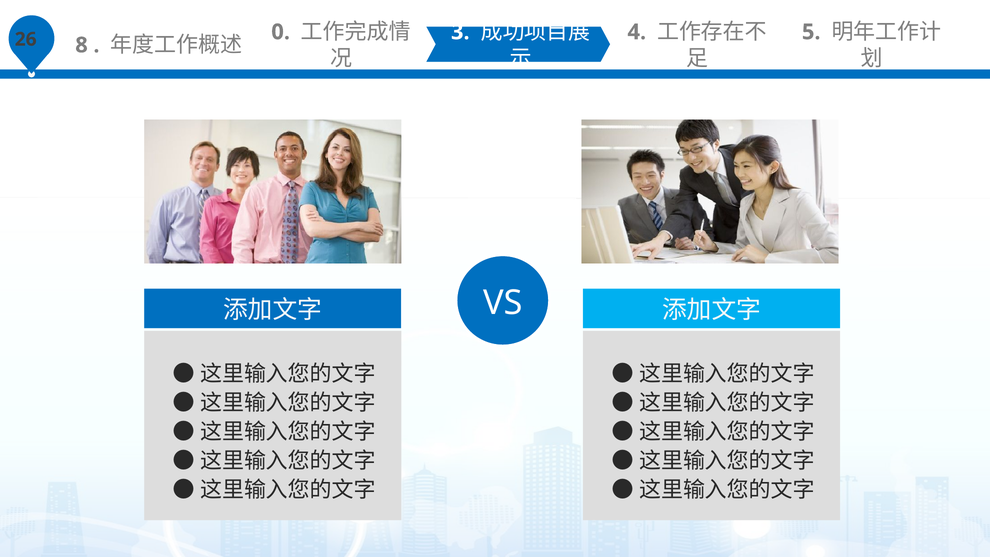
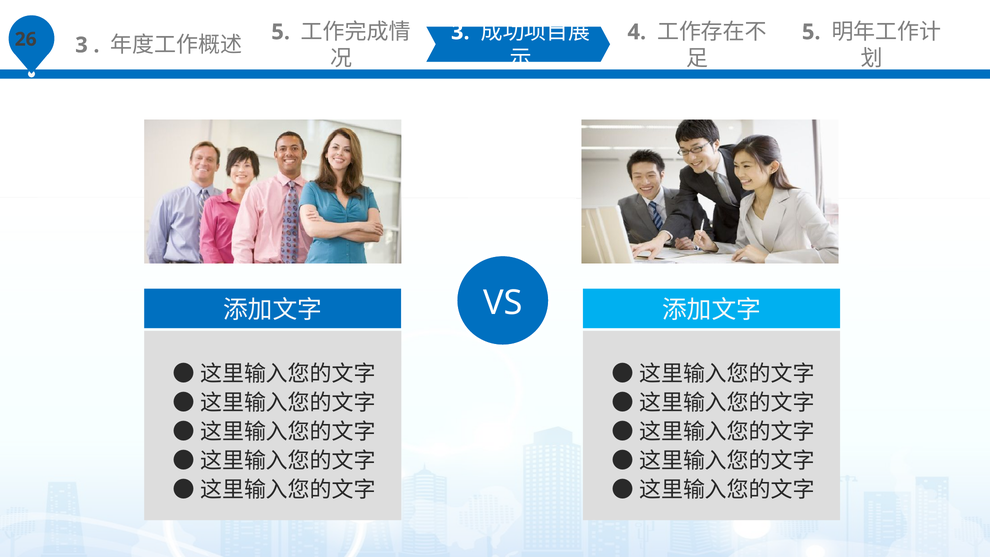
8 at (82, 45): 8 -> 3
0 at (281, 32): 0 -> 5
